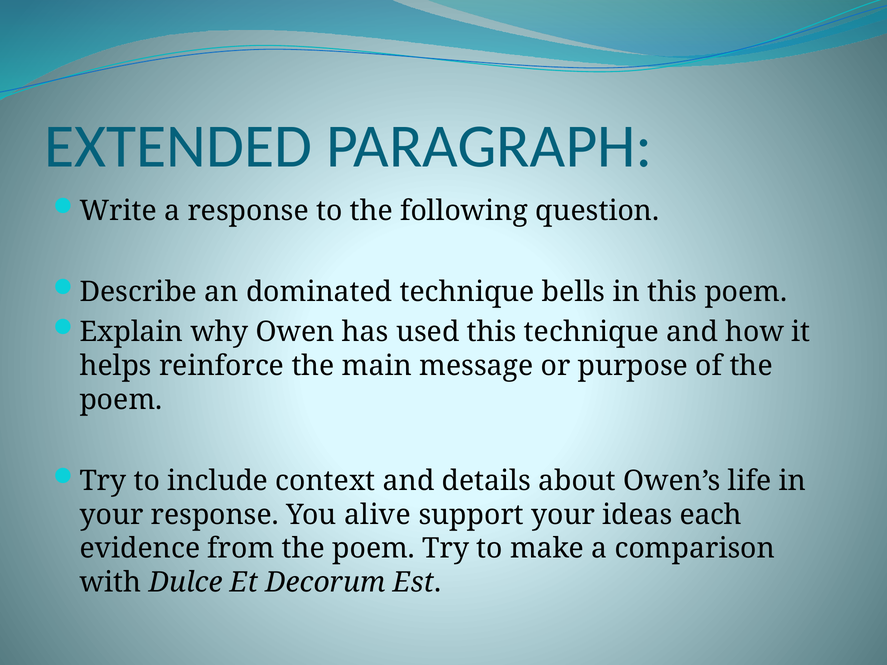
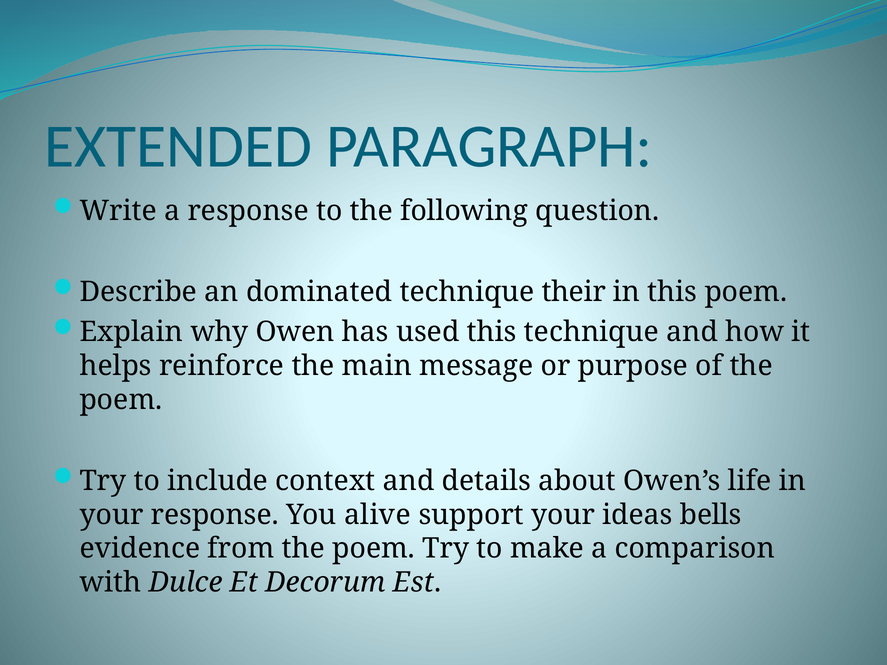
bells: bells -> their
each: each -> bells
